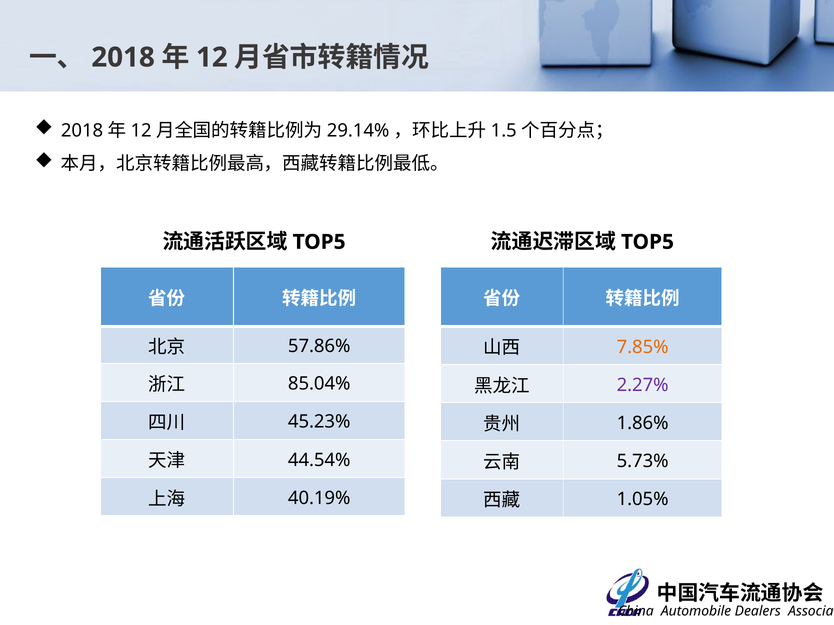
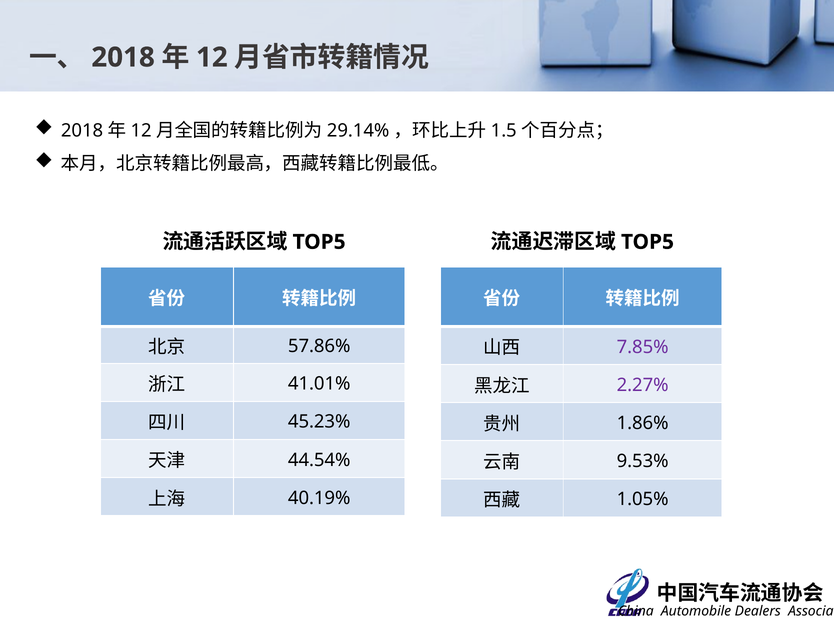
7.85% colour: orange -> purple
85.04%: 85.04% -> 41.01%
5.73%: 5.73% -> 9.53%
